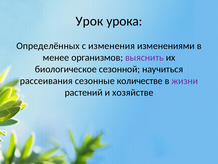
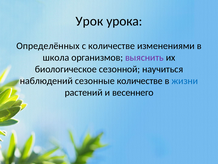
с изменения: изменения -> количестве
менее: менее -> школа
рассеивания: рассеивания -> наблюдений
жизни colour: purple -> blue
хозяйстве: хозяйстве -> весеннего
